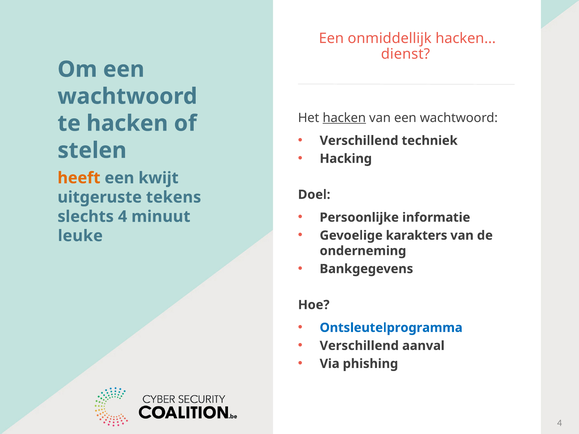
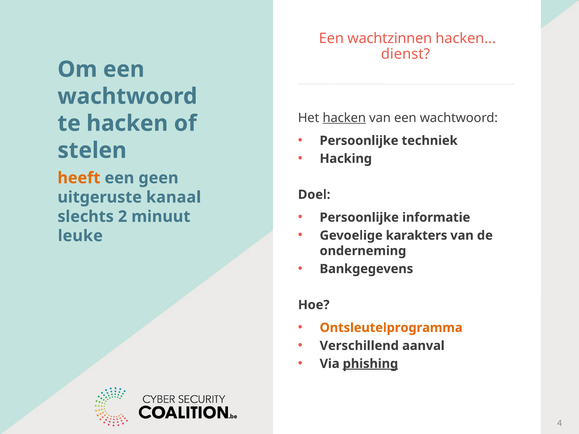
onmiddellijk: onmiddellijk -> wachtzinnen
Verschillend at (359, 141): Verschillend -> Persoonlijke
kwijt: kwijt -> geen
tekens: tekens -> kanaal
slechts 4: 4 -> 2
Ontsleutelprogramma colour: blue -> orange
phishing underline: none -> present
